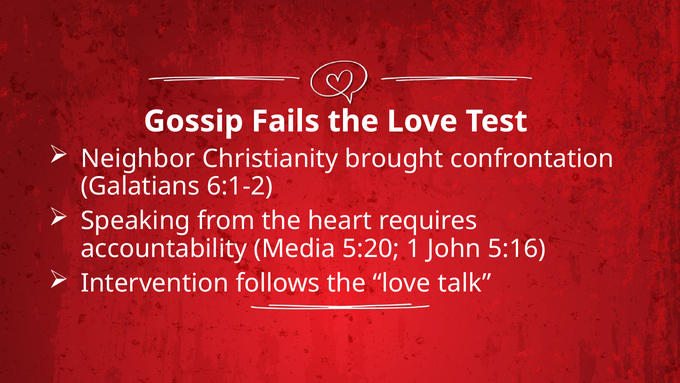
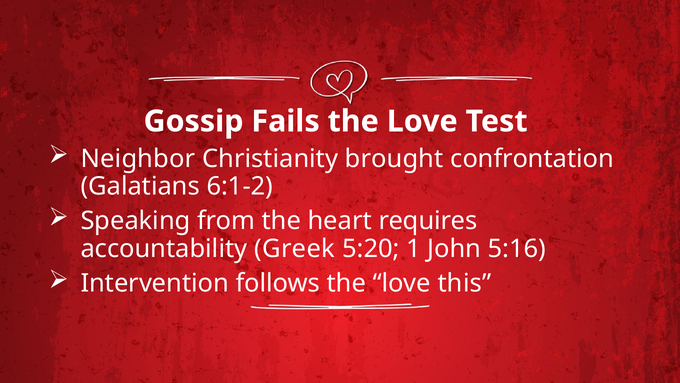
Media: Media -> Greek
talk: talk -> this
